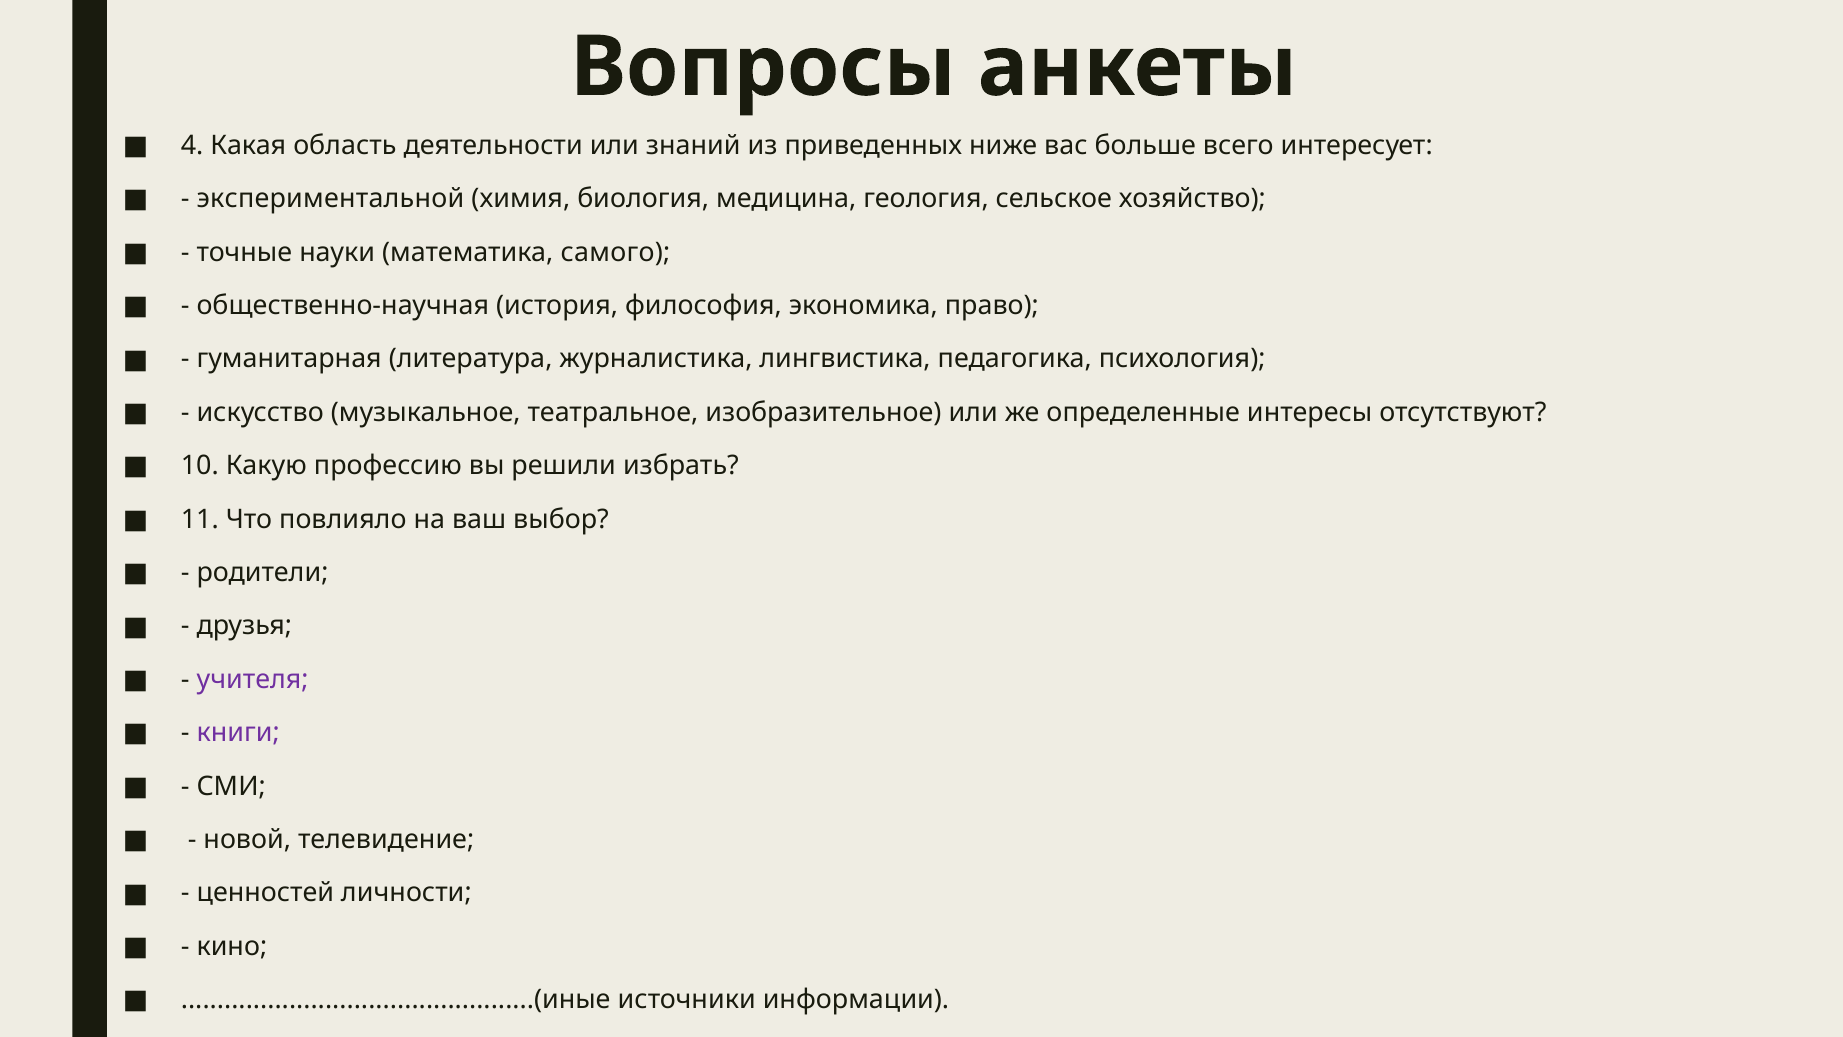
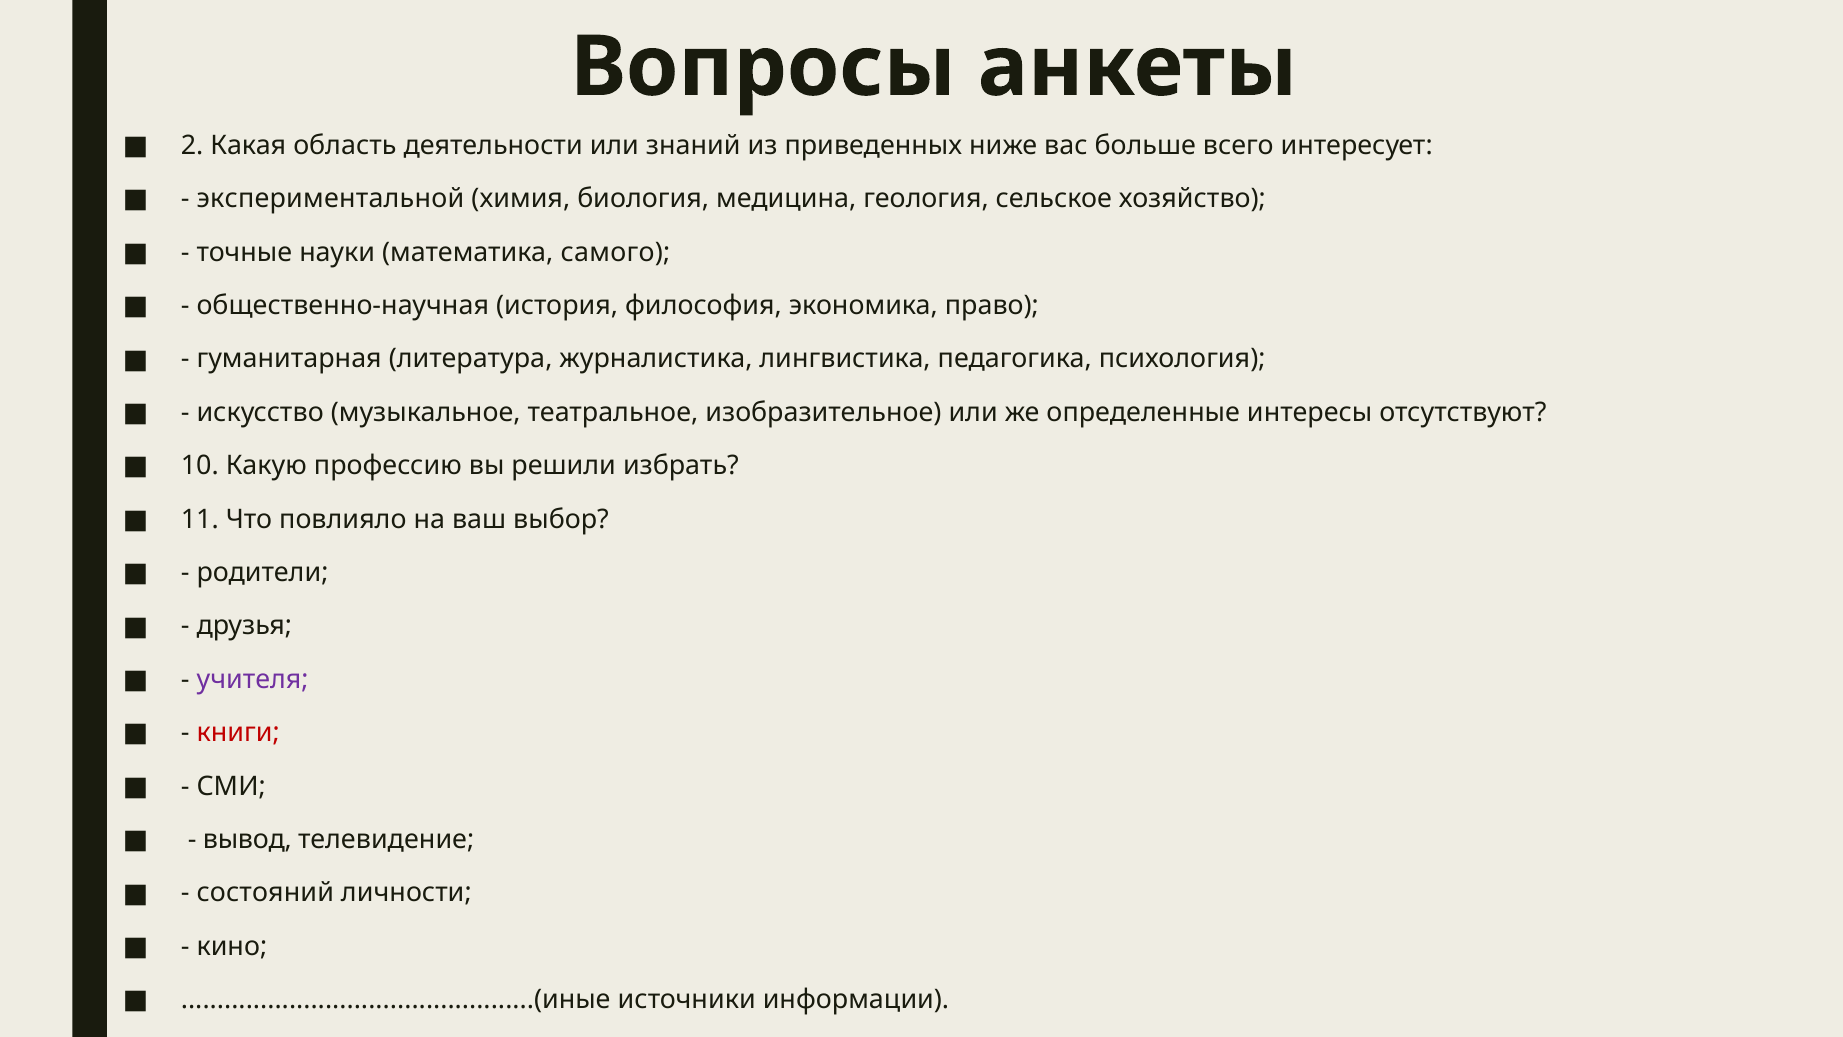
4: 4 -> 2
книги colour: purple -> red
новой: новой -> вывод
ценностей: ценностей -> состояний
